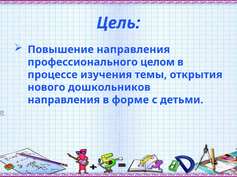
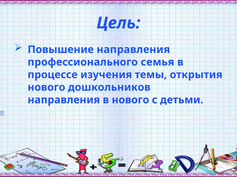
целом: целом -> семья
в форме: форме -> нового
